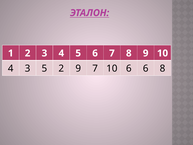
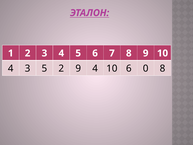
9 7: 7 -> 4
6 6: 6 -> 0
